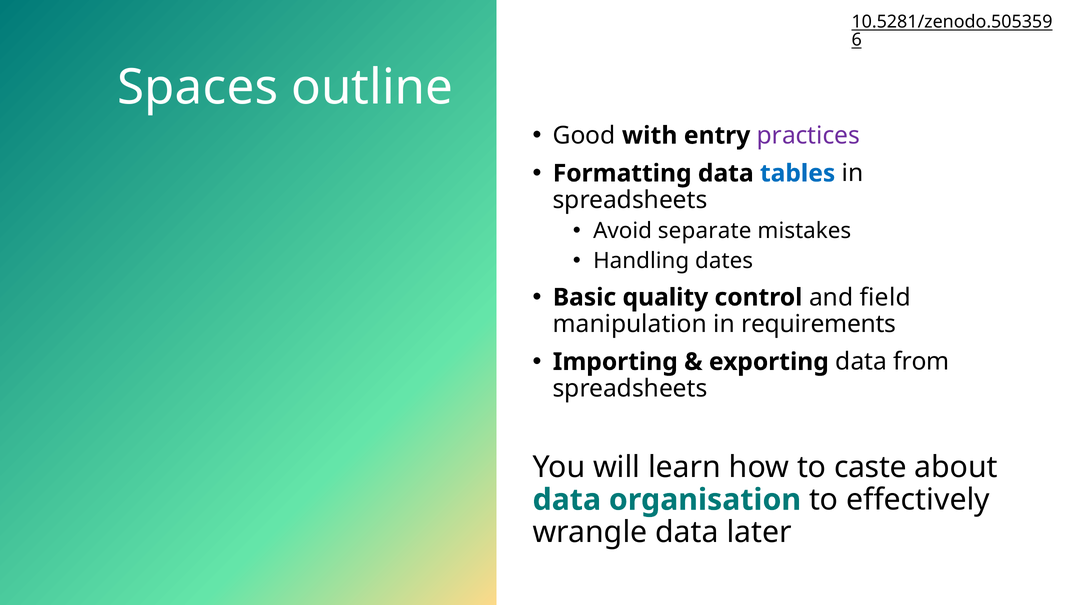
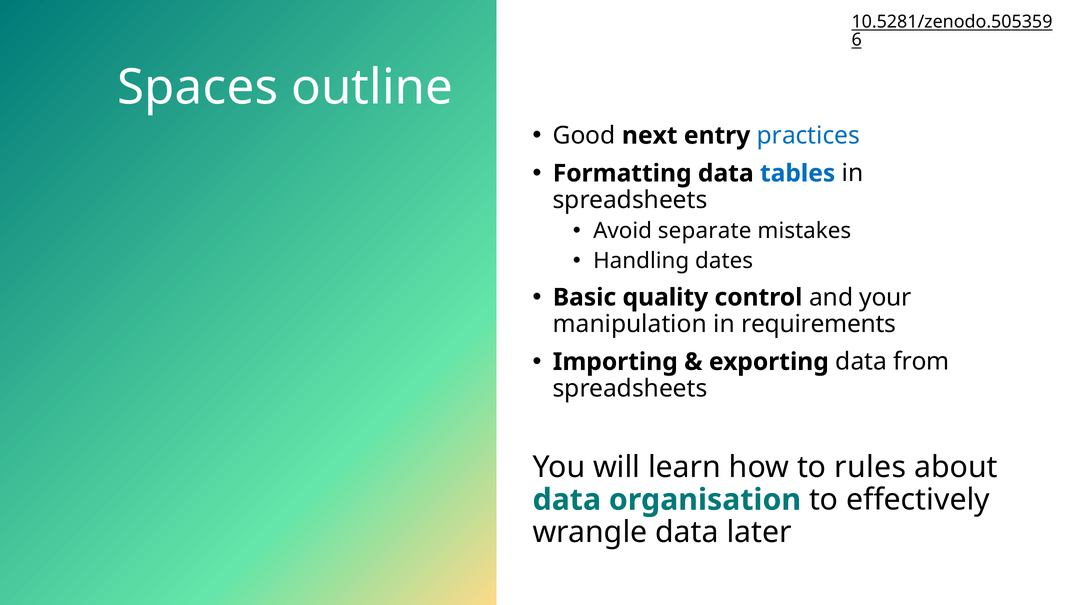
with: with -> next
practices colour: purple -> blue
field: field -> your
caste: caste -> rules
